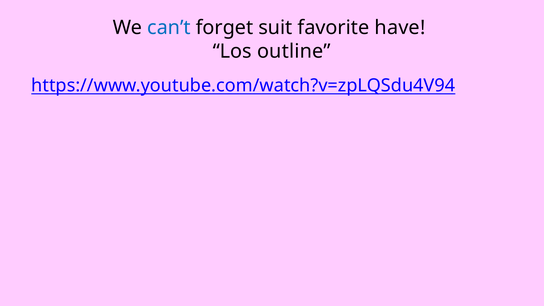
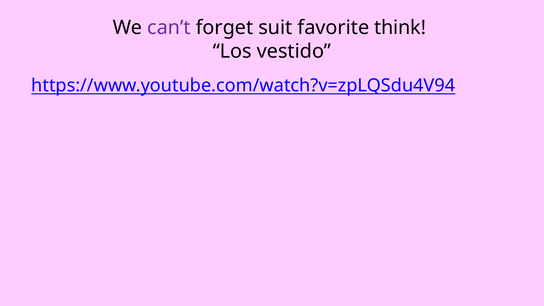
can’t colour: blue -> purple
have: have -> think
outline: outline -> vestido
